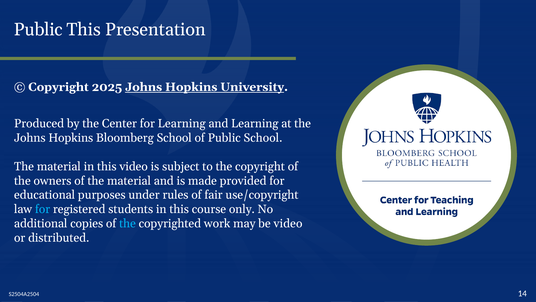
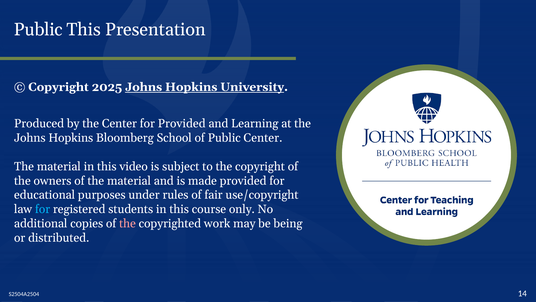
for Learning: Learning -> Provided
Public School: School -> Center
the at (128, 223) colour: light blue -> pink
be video: video -> being
